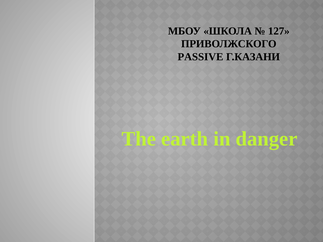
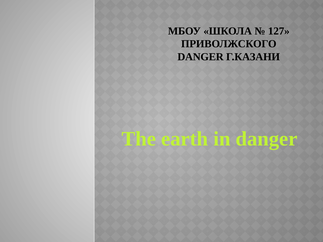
PASSIVE at (200, 57): PASSIVE -> DANGER
